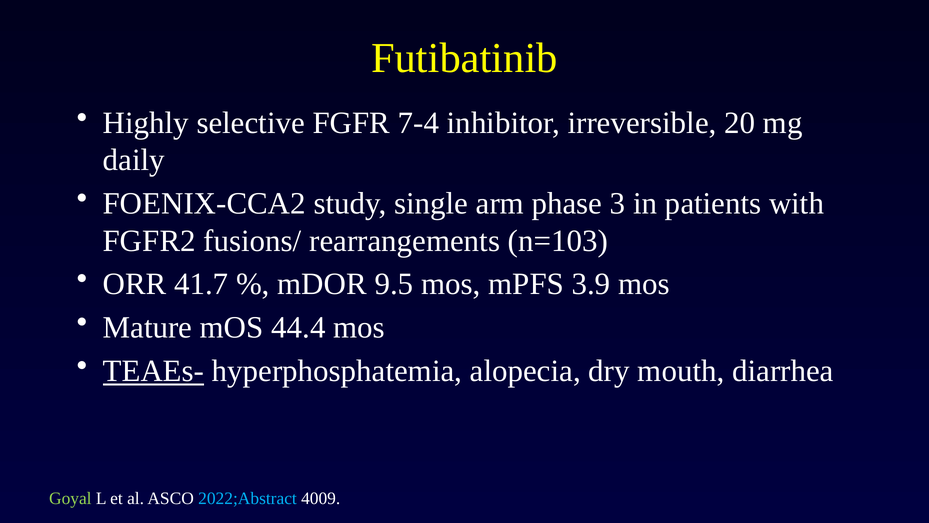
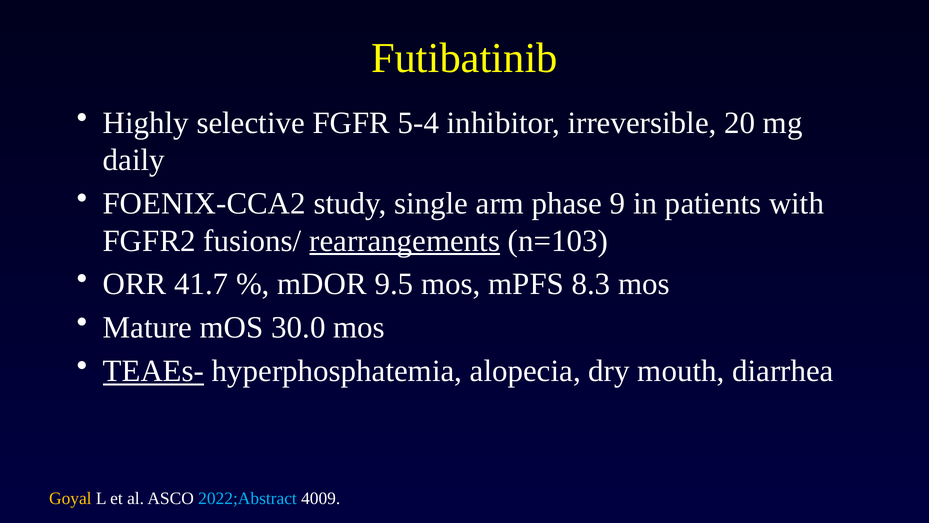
7-4: 7-4 -> 5-4
3: 3 -> 9
rearrangements underline: none -> present
3.9: 3.9 -> 8.3
44.4: 44.4 -> 30.0
Goyal colour: light green -> yellow
